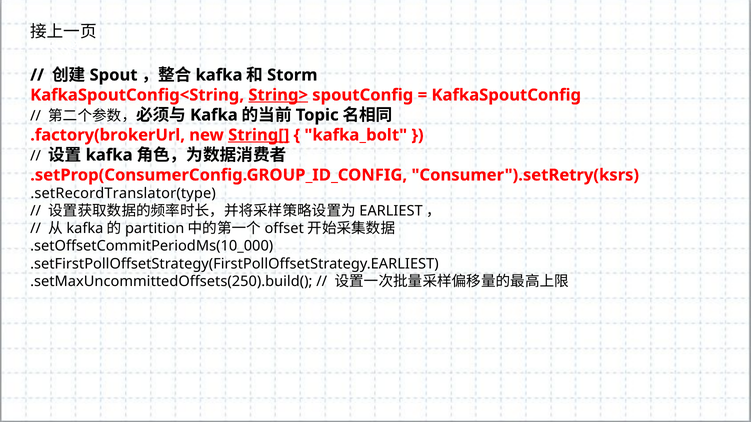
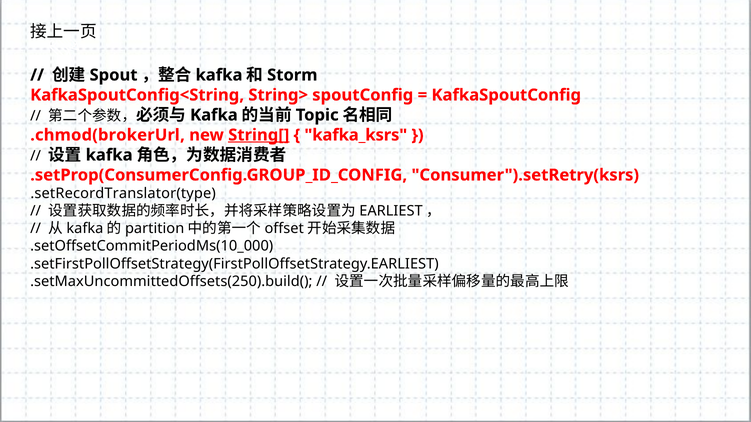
String> underline: present -> none
.factory(brokerUrl: .factory(brokerUrl -> .chmod(brokerUrl
kafka_bolt: kafka_bolt -> kafka_ksrs
